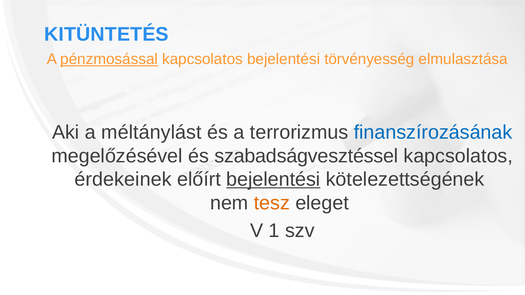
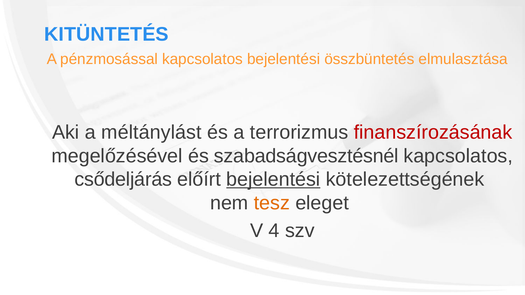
pénzmosással underline: present -> none
törvényesség: törvényesség -> összbüntetés
finanszírozásának colour: blue -> red
szabadságvesztéssel: szabadságvesztéssel -> szabadságvesztésnél
érdekeinek: érdekeinek -> csődeljárás
1: 1 -> 4
